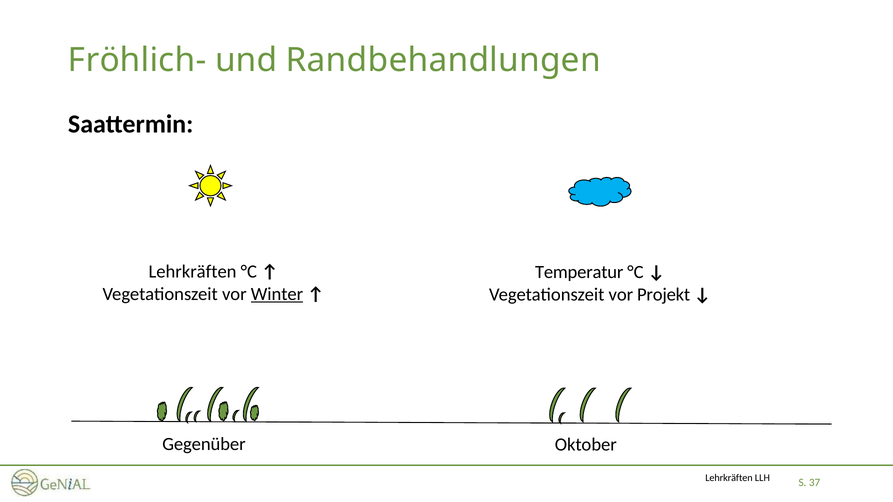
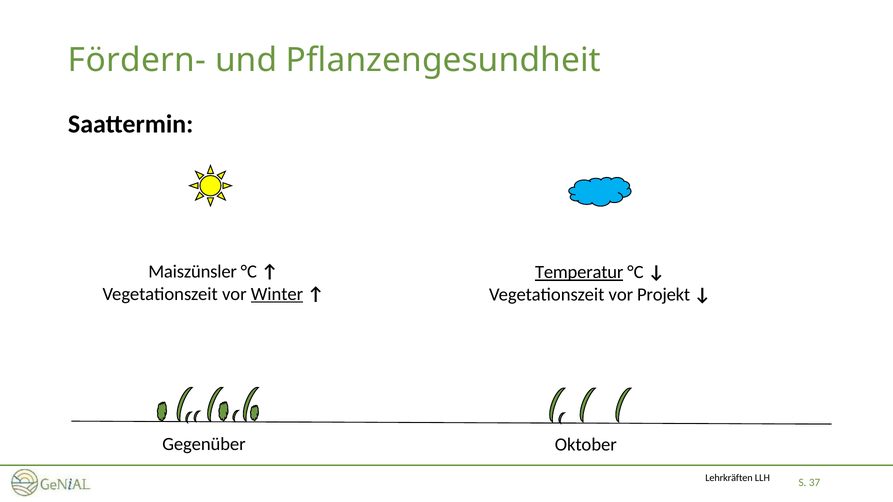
Fröhlich-: Fröhlich- -> Fördern-
Randbehandlungen: Randbehandlungen -> Pflanzengesundheit
Lehrkräften at (193, 272): Lehrkräften -> Maiszünsler
Temperatur underline: none -> present
